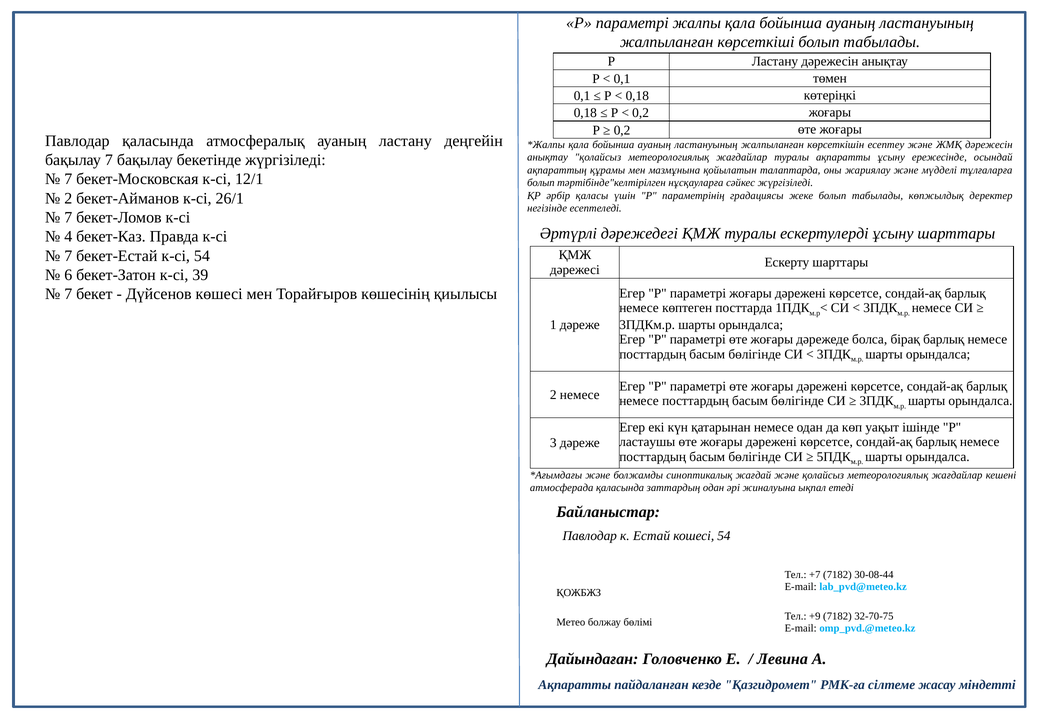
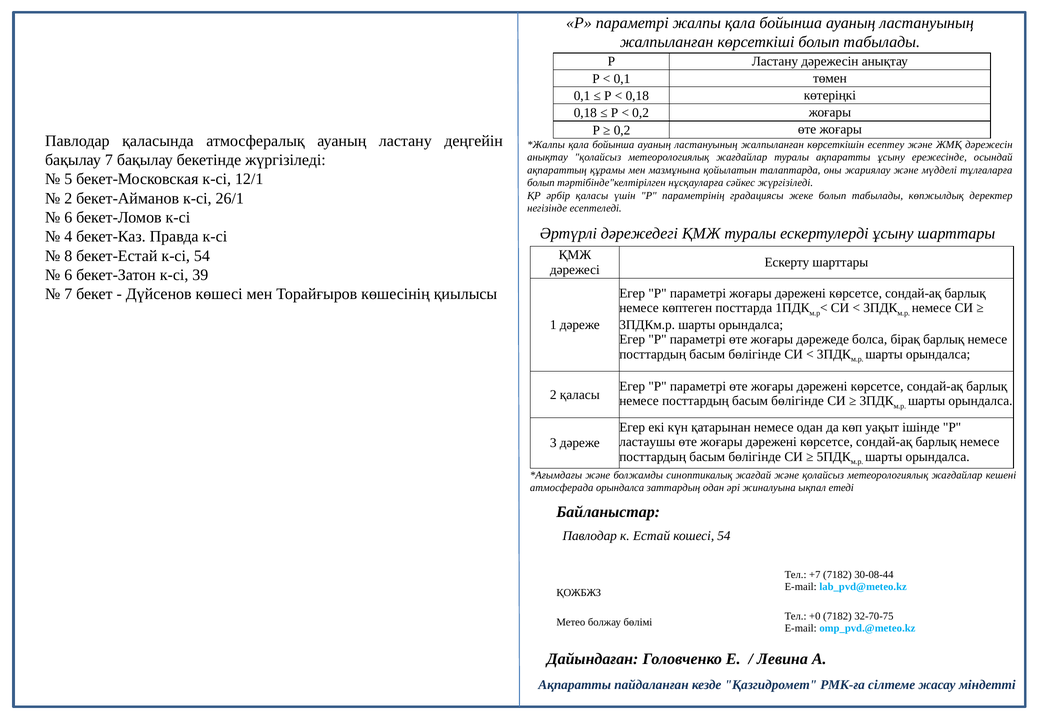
7 at (68, 179): 7 -> 5
7 at (68, 218): 7 -> 6
7 at (68, 256): 7 -> 8
2 немесе: немесе -> қаласы
атмосферада қаласында: қаласында -> орындалса
+9: +9 -> +0
